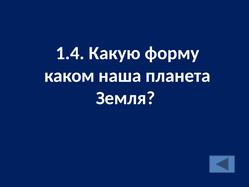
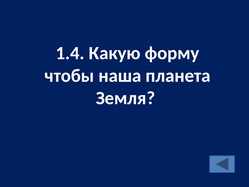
каком: каком -> чтобы
